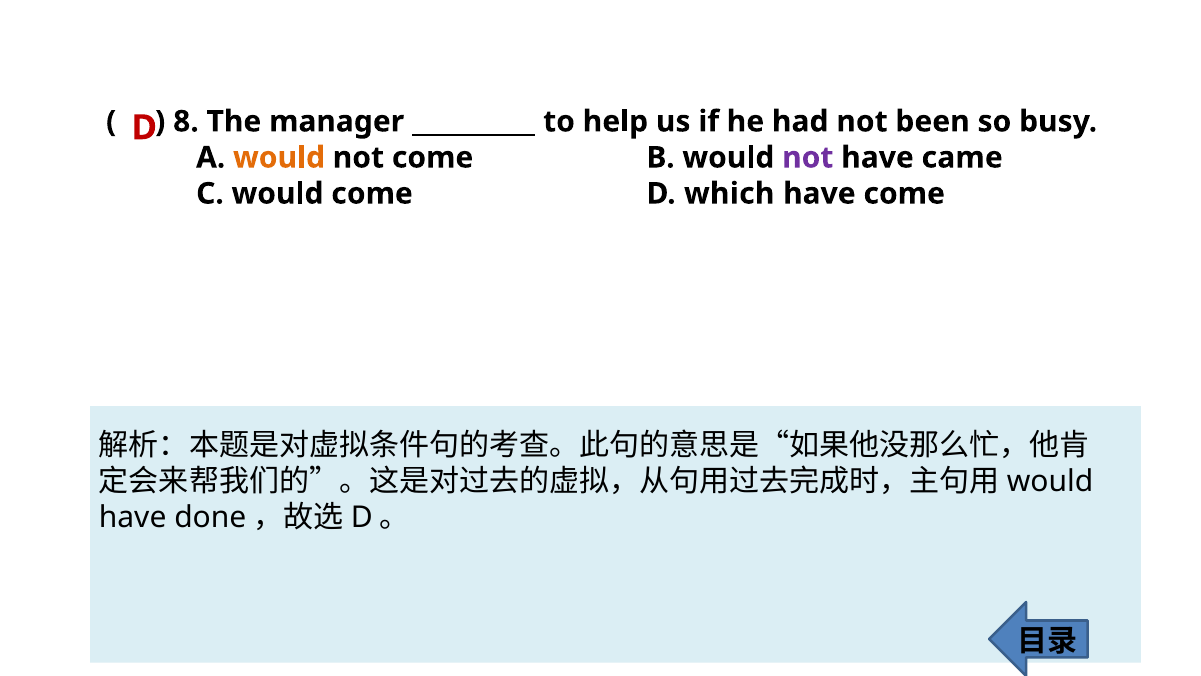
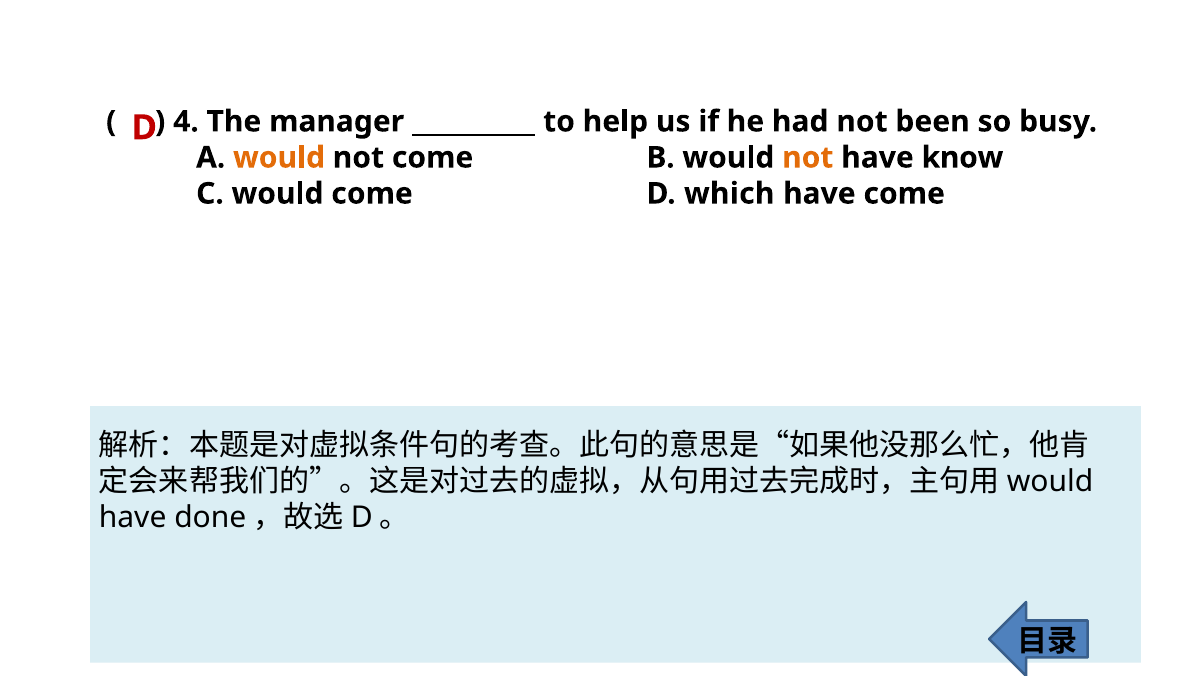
8: 8 -> 4
not at (808, 158) colour: purple -> orange
came: came -> know
